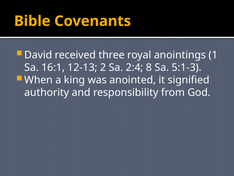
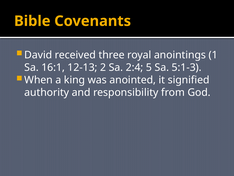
8: 8 -> 5
